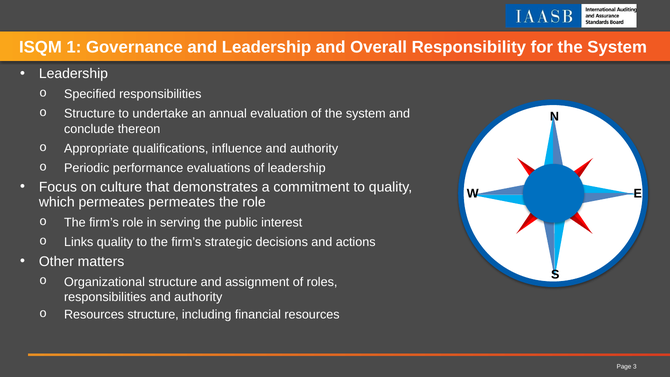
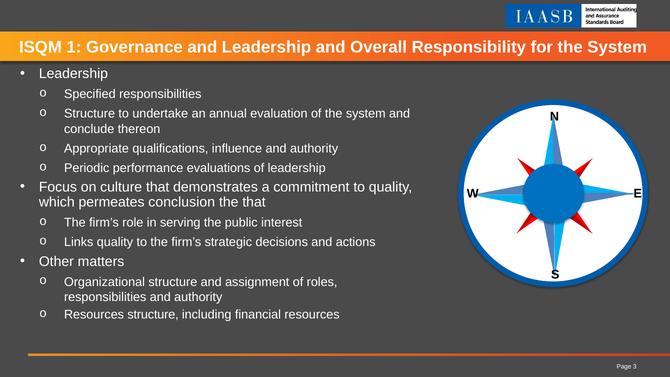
permeates permeates: permeates -> conclusion
the role: role -> that
